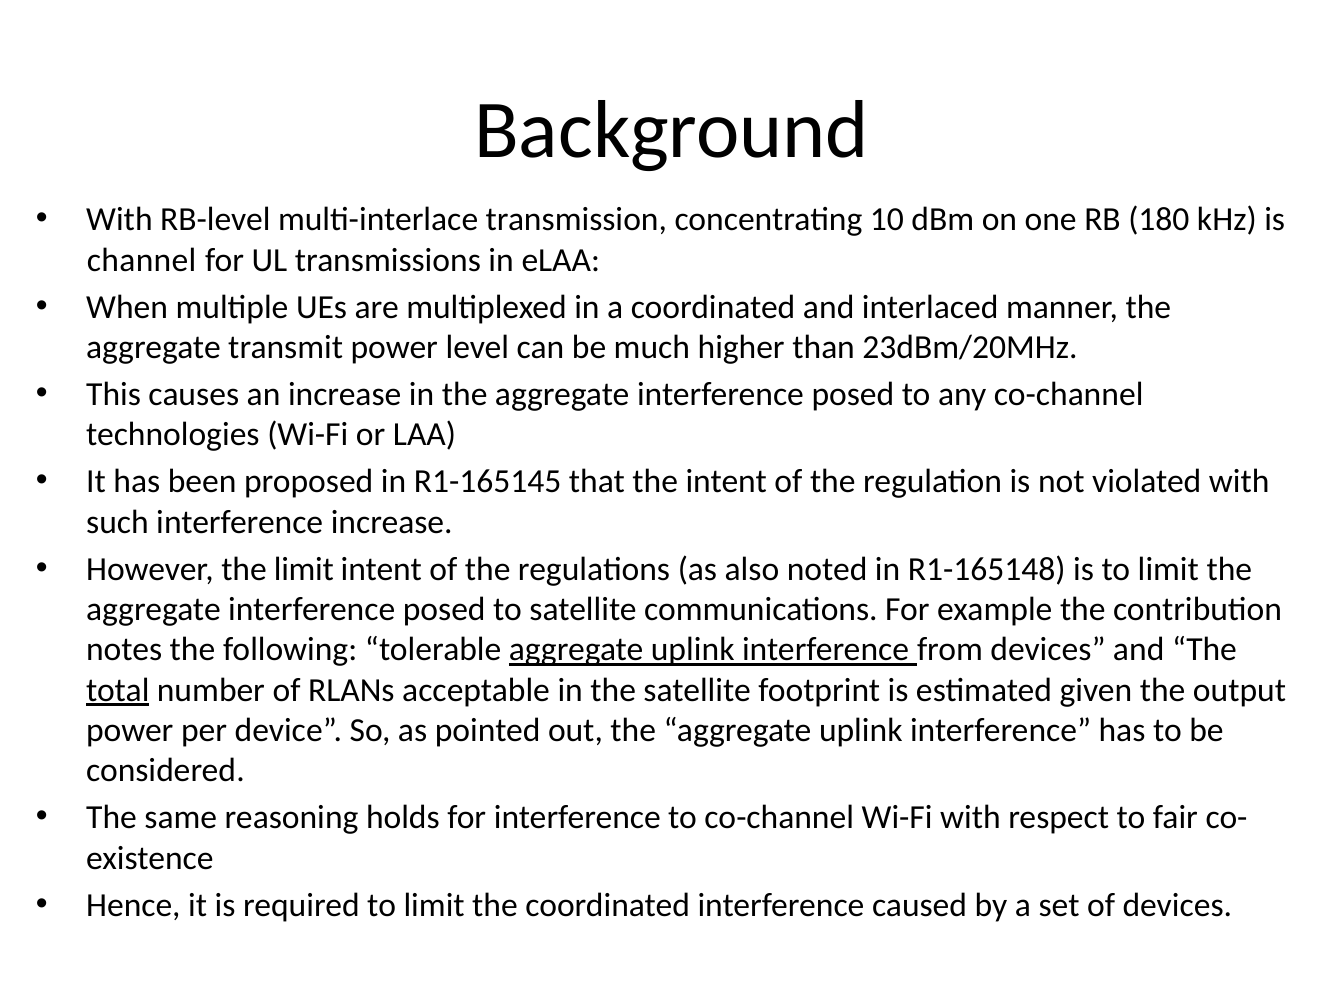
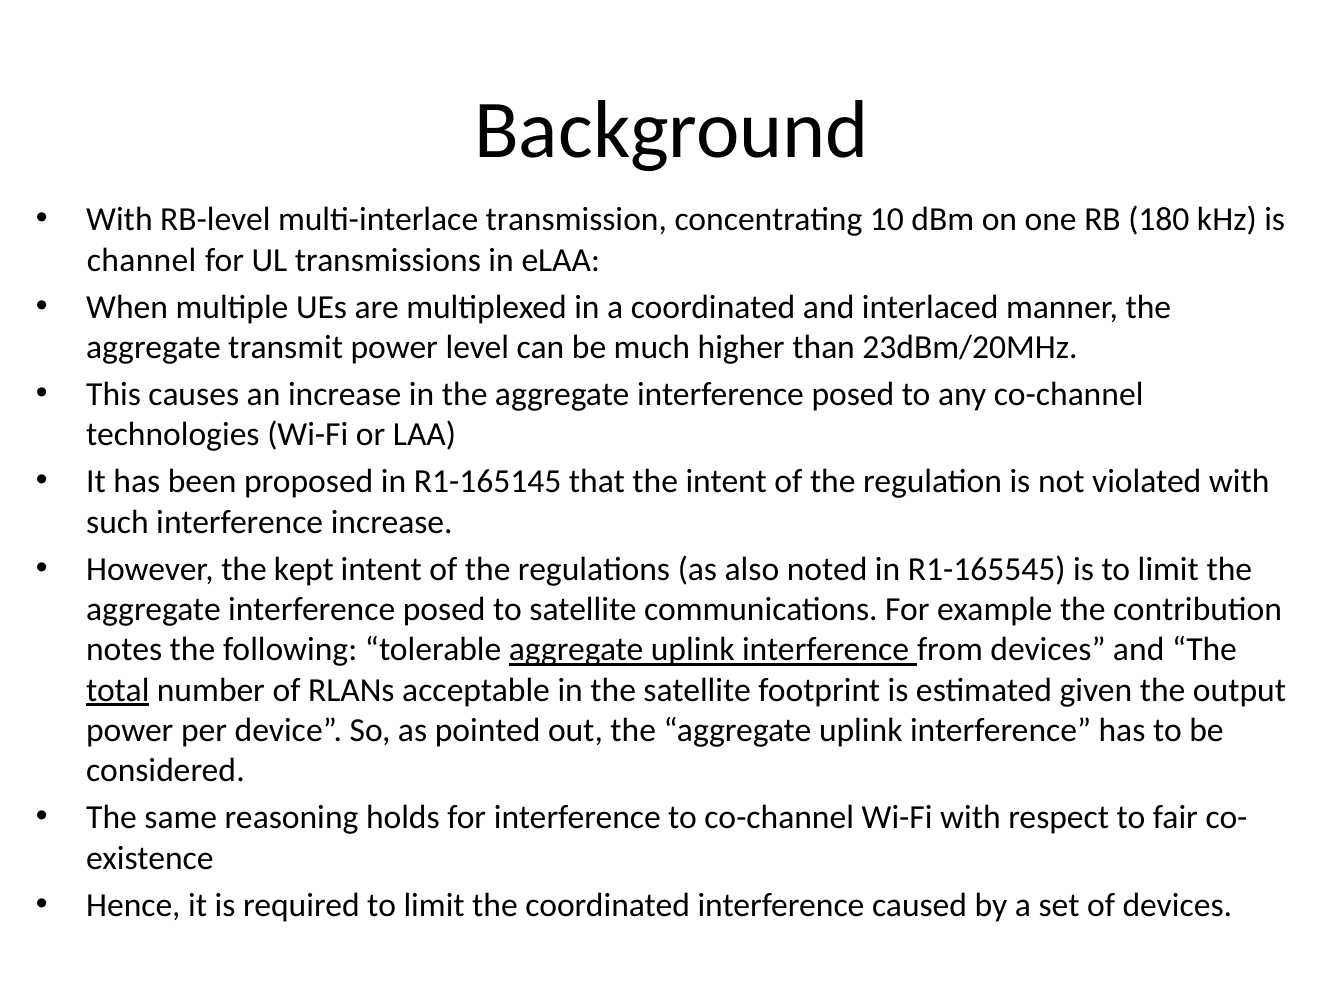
the limit: limit -> kept
R1-165148: R1-165148 -> R1-165545
